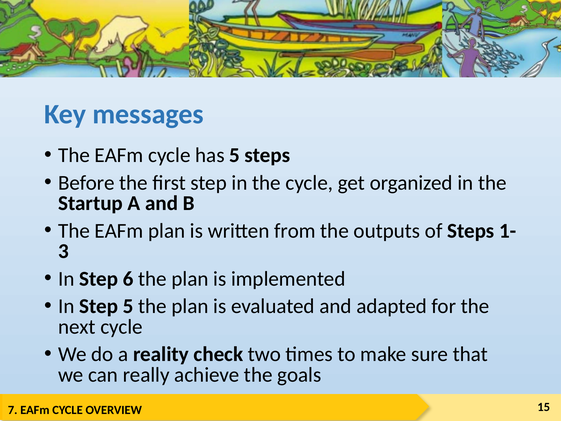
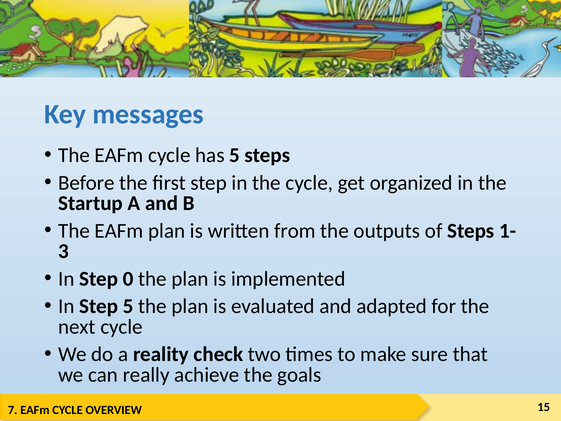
6: 6 -> 0
